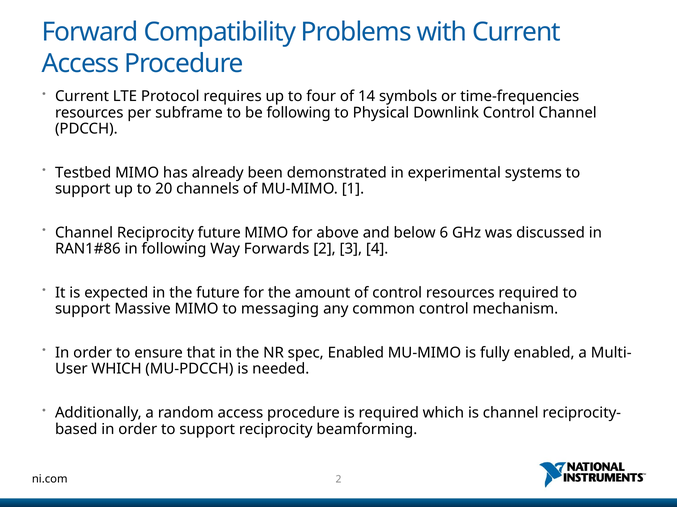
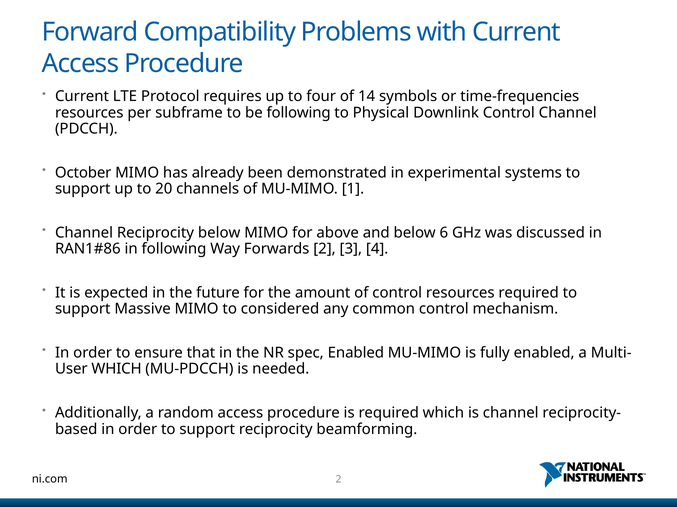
Testbed: Testbed -> October
Reciprocity future: future -> below
messaging: messaging -> considered
